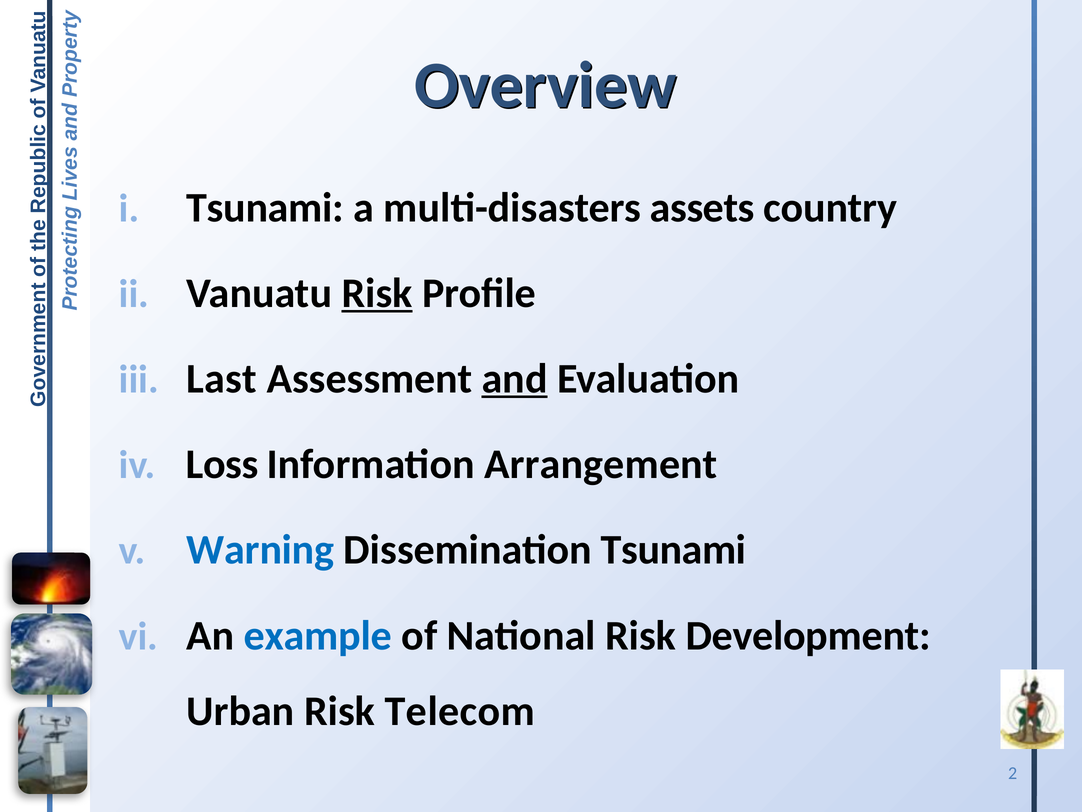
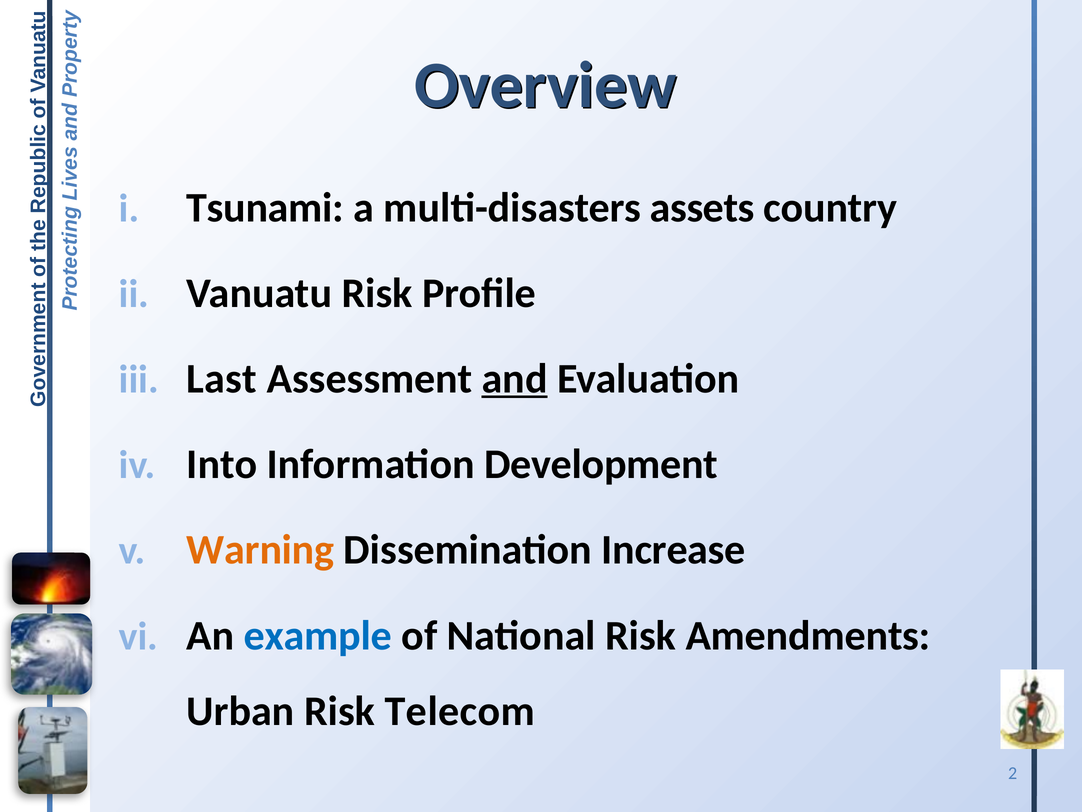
Risk at (377, 293) underline: present -> none
Loss: Loss -> Into
Arrangement: Arrangement -> Development
Warning colour: blue -> orange
Dissemination Tsunami: Tsunami -> Increase
Development: Development -> Amendments
